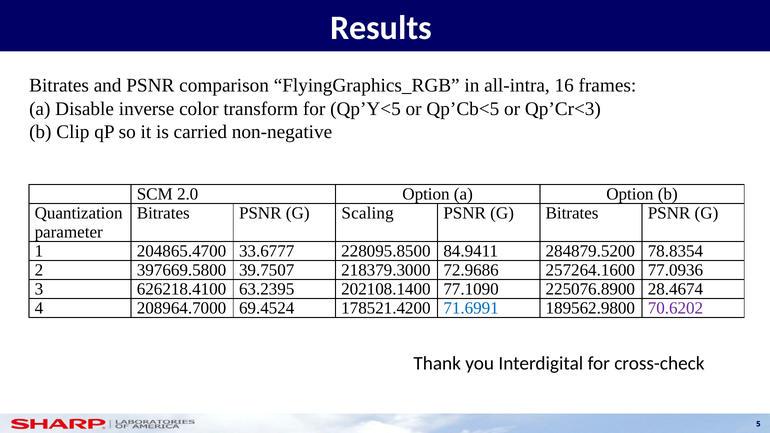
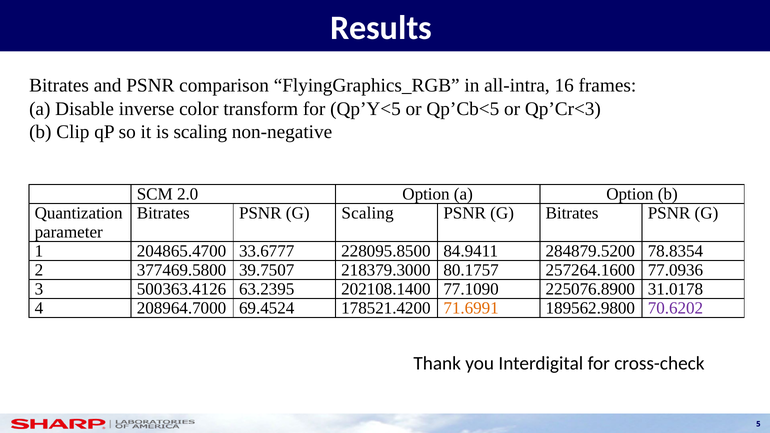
is carried: carried -> scaling
397669.5800: 397669.5800 -> 377469.5800
72.9686: 72.9686 -> 80.1757
626218.4100: 626218.4100 -> 500363.4126
28.4674: 28.4674 -> 31.0178
71.6991 colour: blue -> orange
